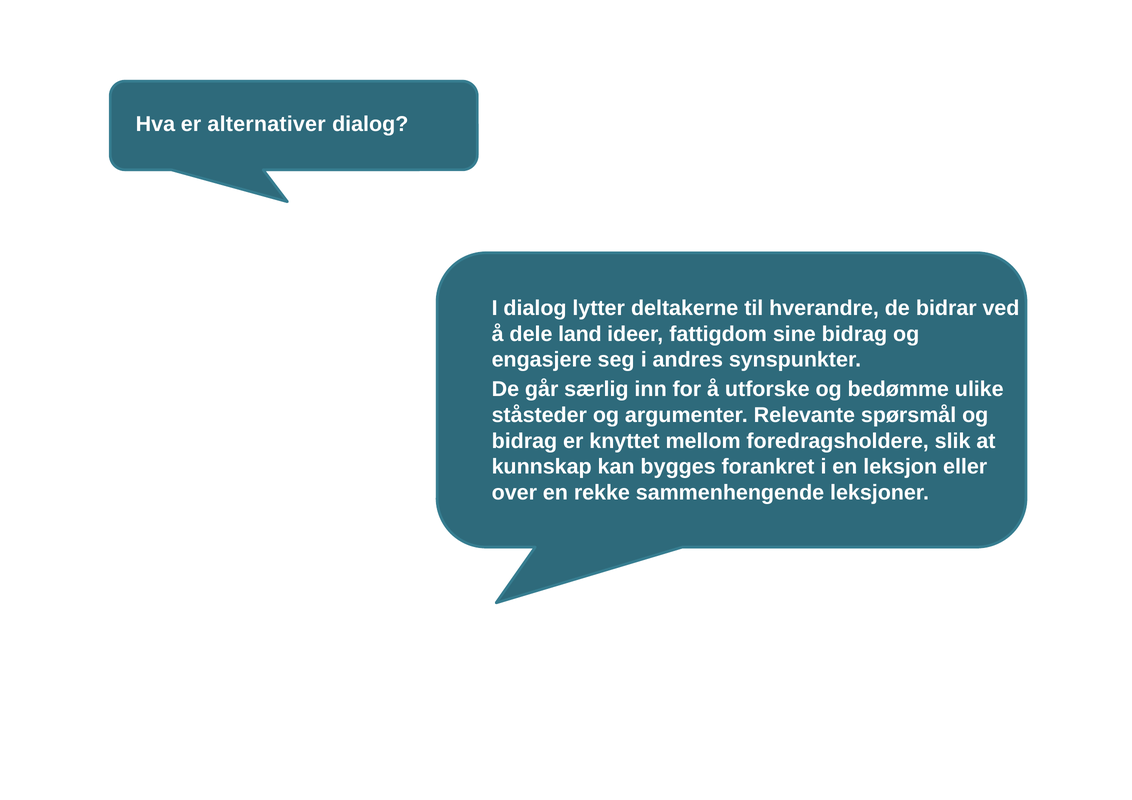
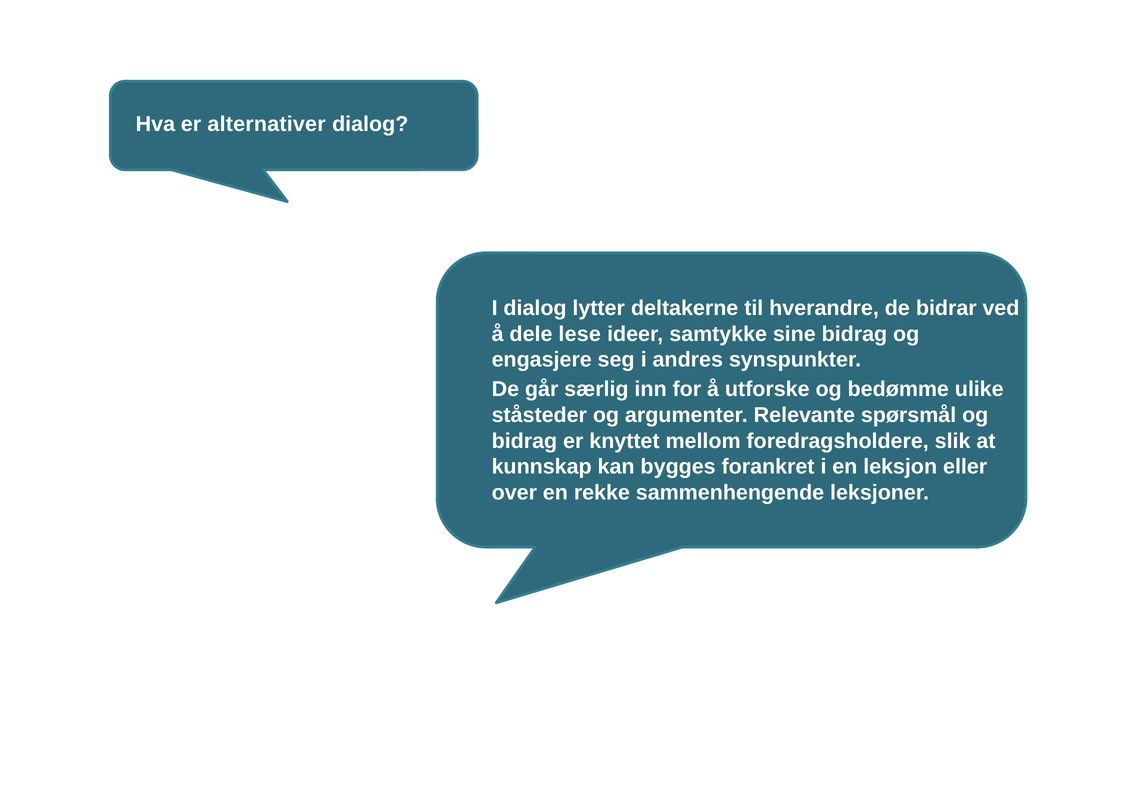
land: land -> lese
fattigdom: fattigdom -> samtykke
